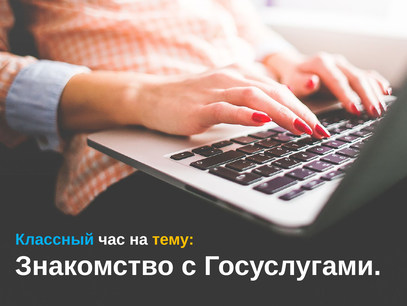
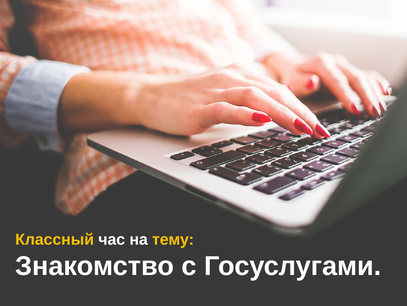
Классный colour: light blue -> yellow
